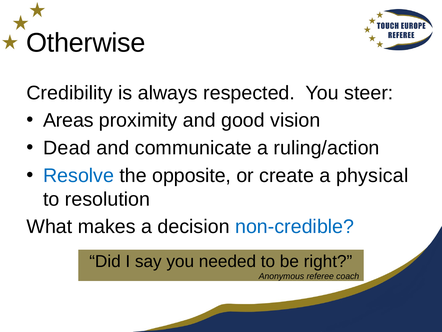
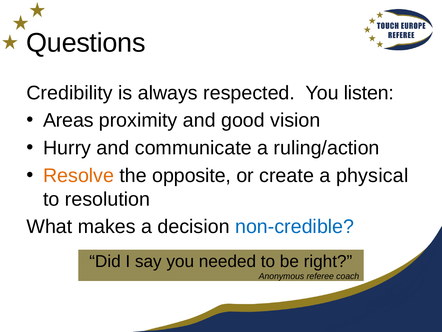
Otherwise: Otherwise -> Questions
steer: steer -> listen
Dead: Dead -> Hurry
Resolve colour: blue -> orange
